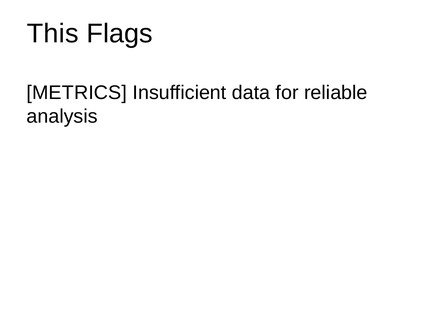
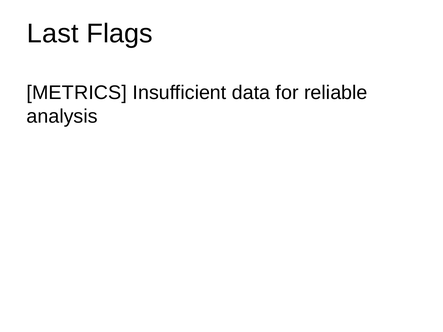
This: This -> Last
